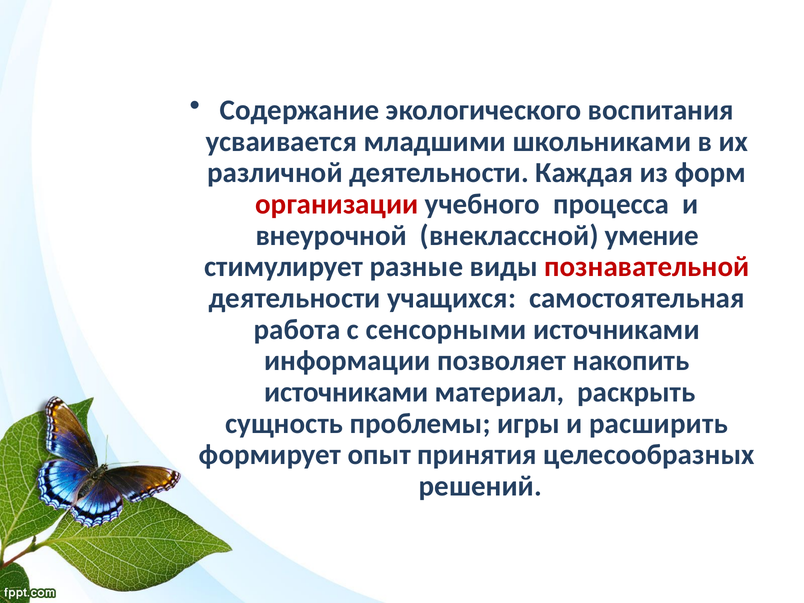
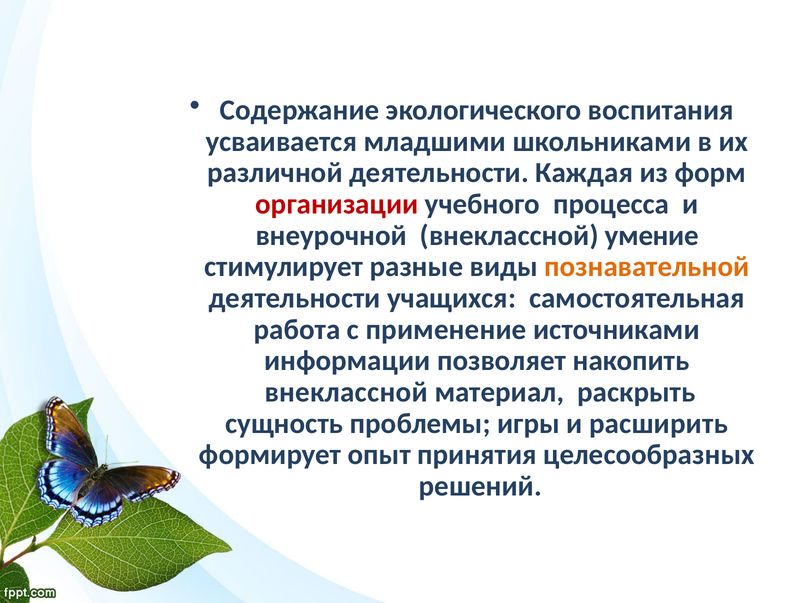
познавательной colour: red -> orange
сенсорными: сенсорными -> применение
источниками at (346, 392): источниками -> внеклассной
